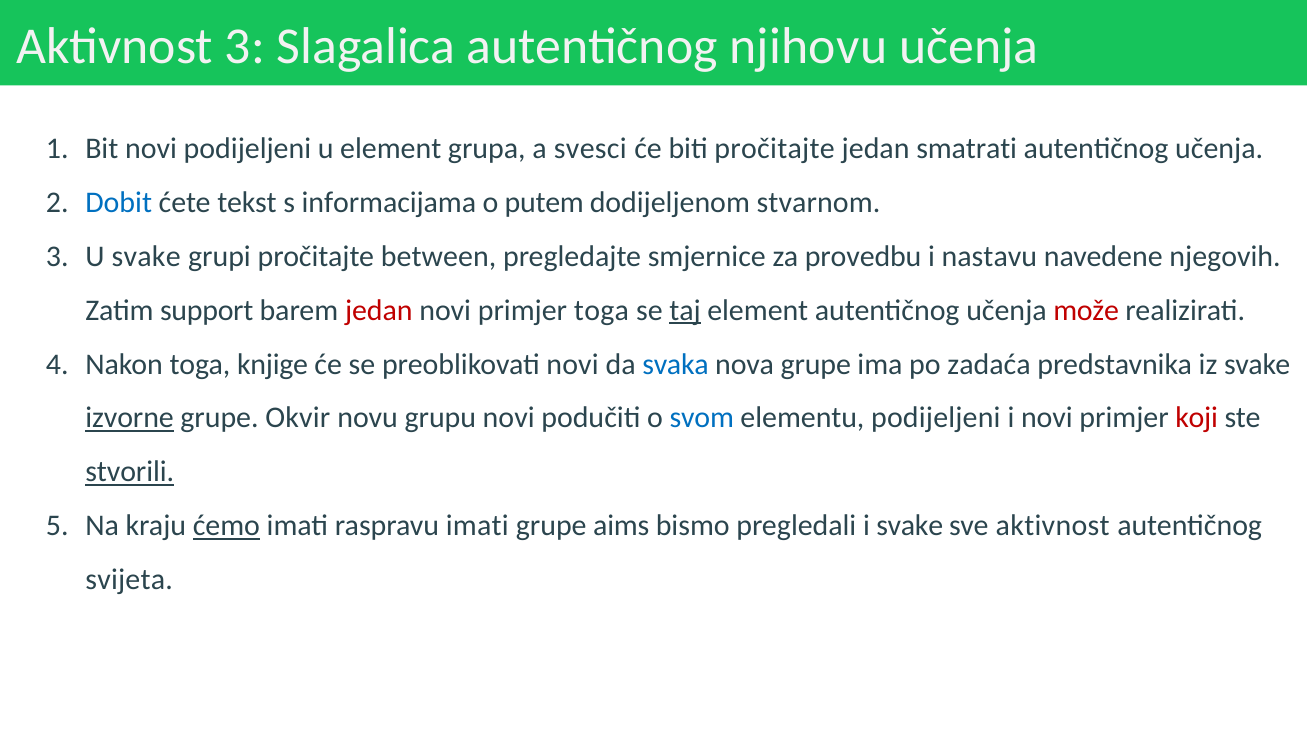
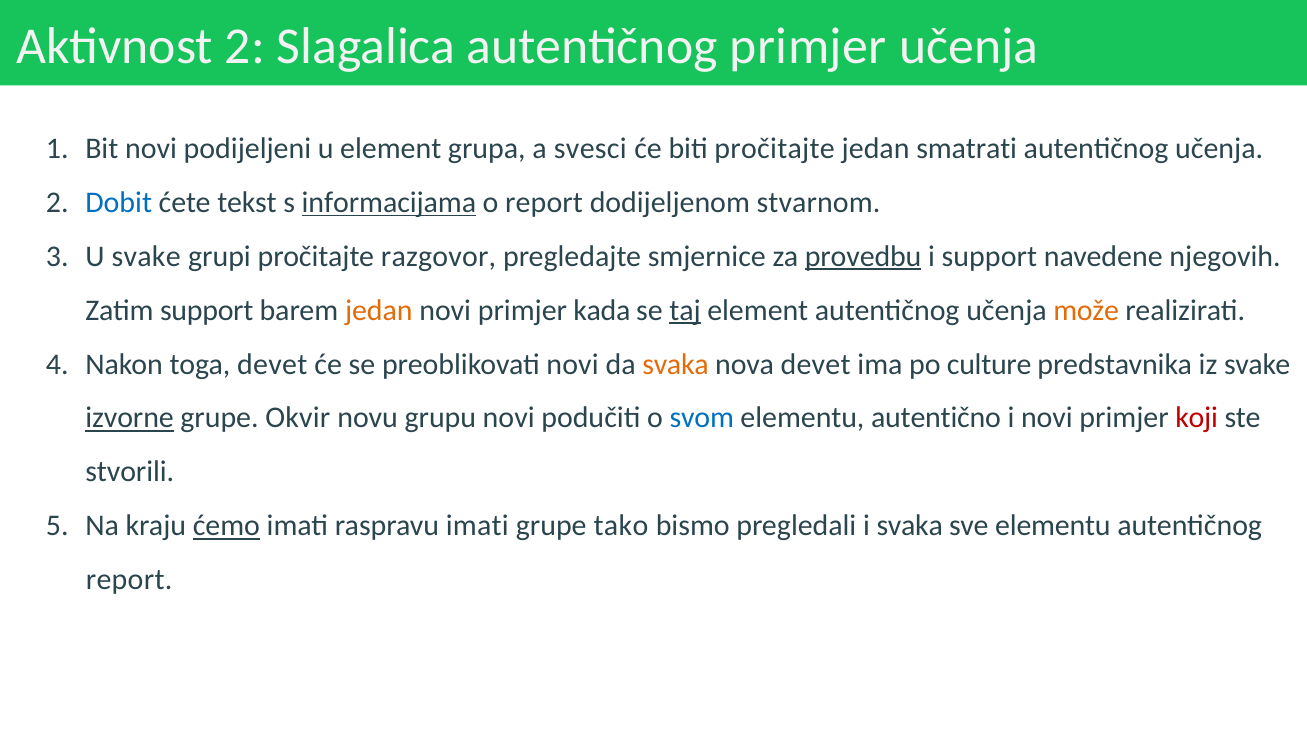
Aktivnost 3: 3 -> 2
autentičnog njihovu: njihovu -> primjer
informacijama underline: none -> present
o putem: putem -> report
between: between -> razgovor
provedbu underline: none -> present
i nastavu: nastavu -> support
jedan at (379, 310) colour: red -> orange
primjer toga: toga -> kada
može colour: red -> orange
toga knjige: knjige -> devet
svaka at (676, 364) colour: blue -> orange
nova grupe: grupe -> devet
zadaća: zadaća -> culture
elementu podijeljeni: podijeljeni -> autentično
stvorili underline: present -> none
aims: aims -> tako
i svake: svake -> svaka
sve aktivnost: aktivnost -> elementu
svijeta at (129, 580): svijeta -> report
